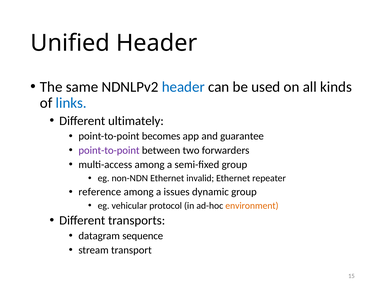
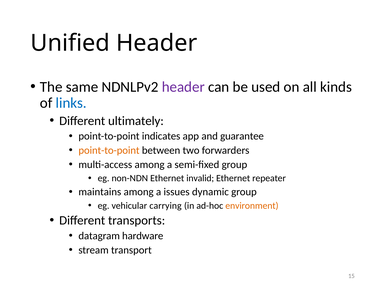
header at (183, 87) colour: blue -> purple
becomes: becomes -> indicates
point-to-point at (109, 150) colour: purple -> orange
reference: reference -> maintains
protocol: protocol -> carrying
sequence: sequence -> hardware
